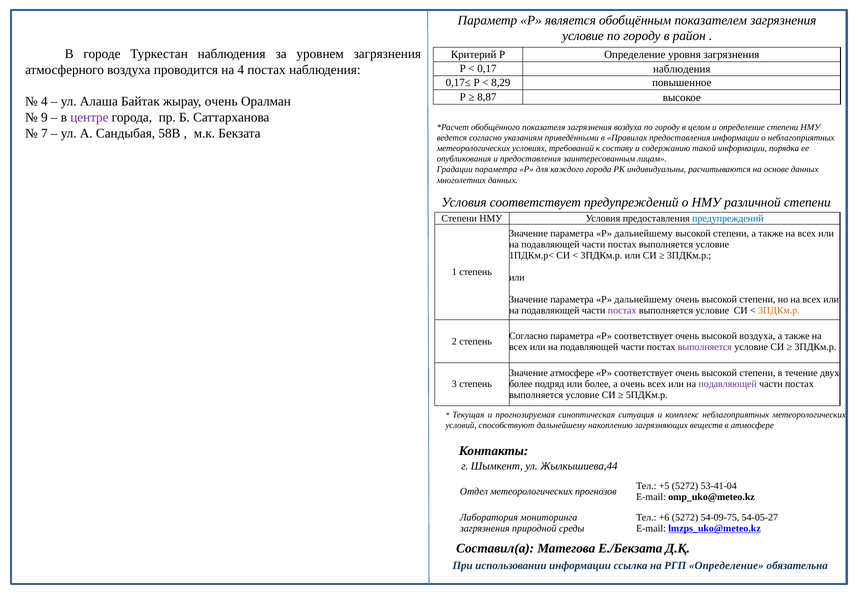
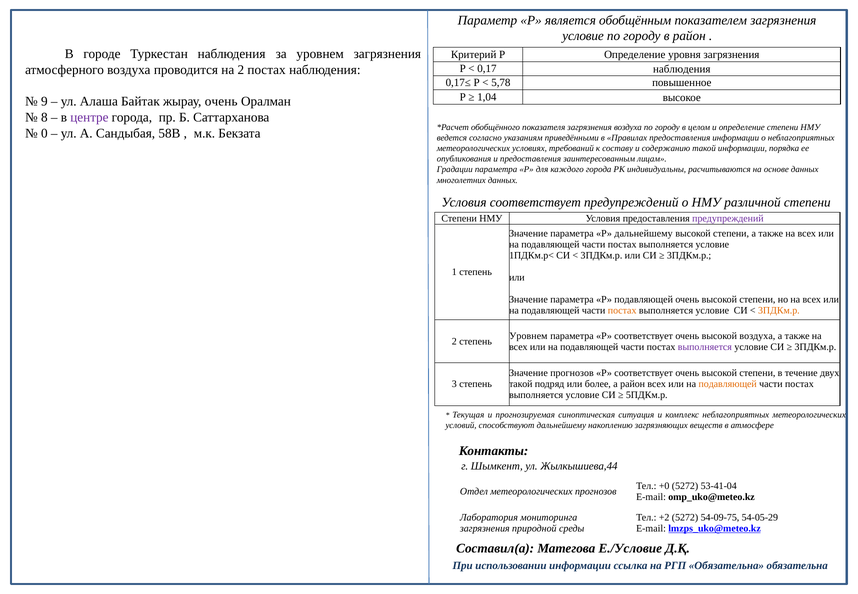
на 4: 4 -> 2
8,29: 8,29 -> 5,78
8,87: 8,87 -> 1,04
4 at (44, 102): 4 -> 9
9: 9 -> 8
7: 7 -> 0
предупреждений at (728, 218) colour: blue -> purple
дальнейшему at (644, 300): дальнейшему -> подавляющей
постах at (622, 311) colour: purple -> orange
Согласно at (529, 336): Согласно -> Уровнем
Значение атмосфере: атмосфере -> прогнозов
более at (521, 384): более -> такой
а очень: очень -> район
подавляющей at (728, 384) colour: purple -> orange
+5: +5 -> +0
+6: +6 -> +2
54-05-27: 54-05-27 -> 54-05-29
Е./Бекзата: Е./Бекзата -> Е./Условие
РГП Определение: Определение -> Обязательна
